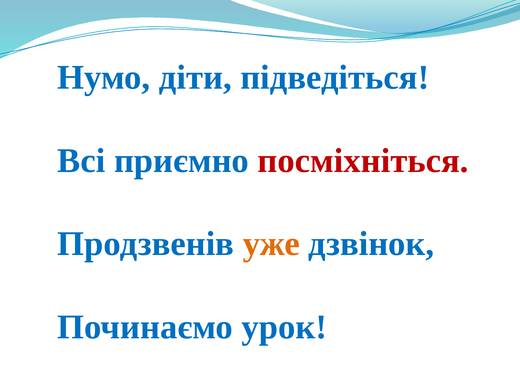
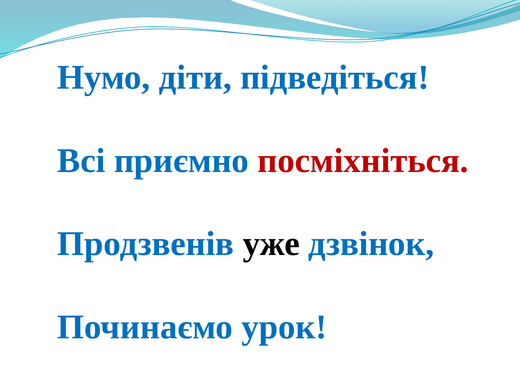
уже colour: orange -> black
